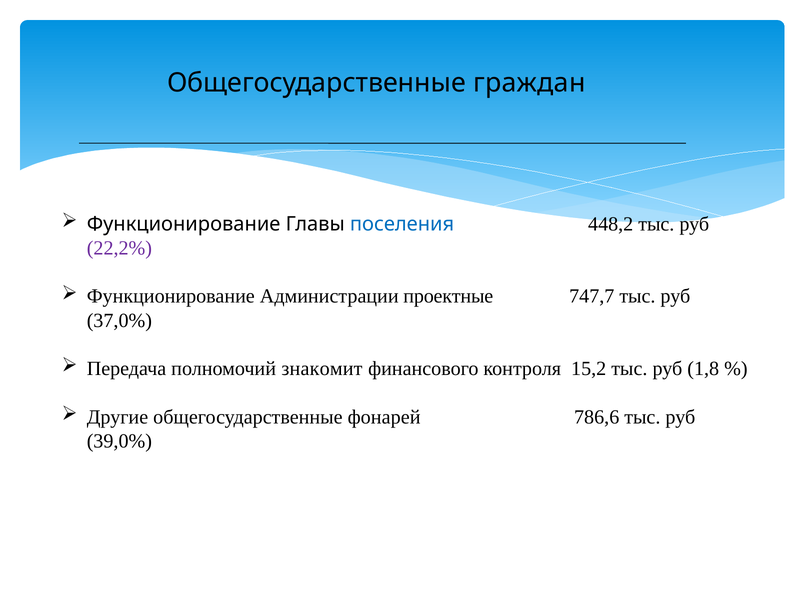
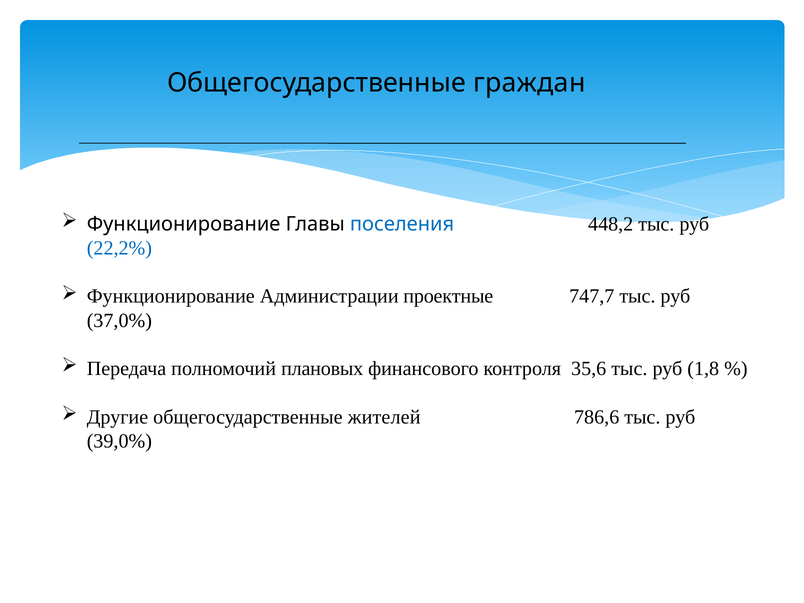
22,2% colour: purple -> blue
знакомит: знакомит -> плановых
15,2: 15,2 -> 35,6
фонарей: фонарей -> жителей
